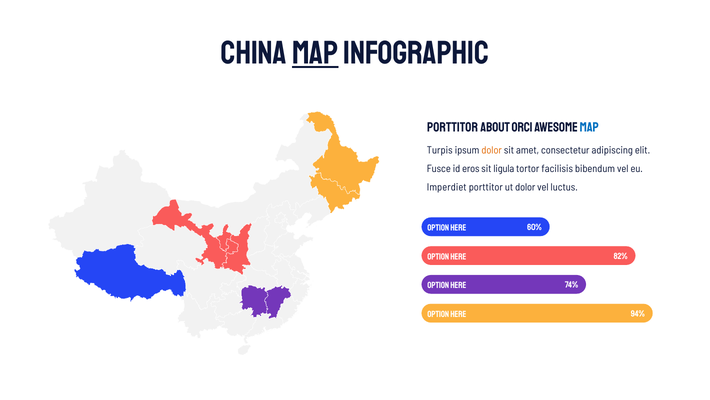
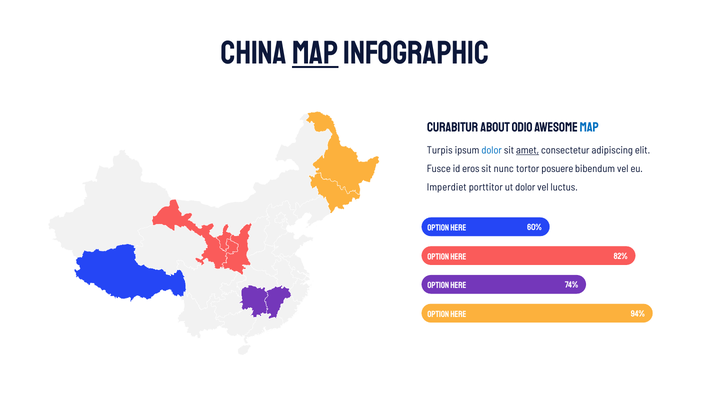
Porttitor at (453, 127): Porttitor -> Curabitur
Orci: Orci -> Odio
dolor at (492, 150) colour: orange -> blue
amet underline: none -> present
ligula: ligula -> nunc
facilisis: facilisis -> posuere
